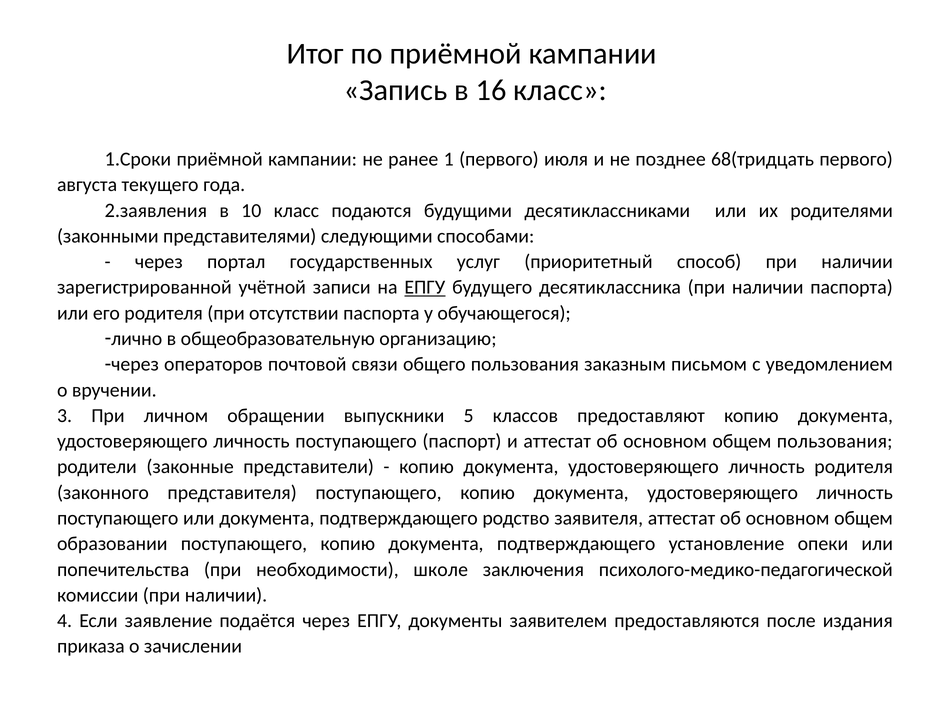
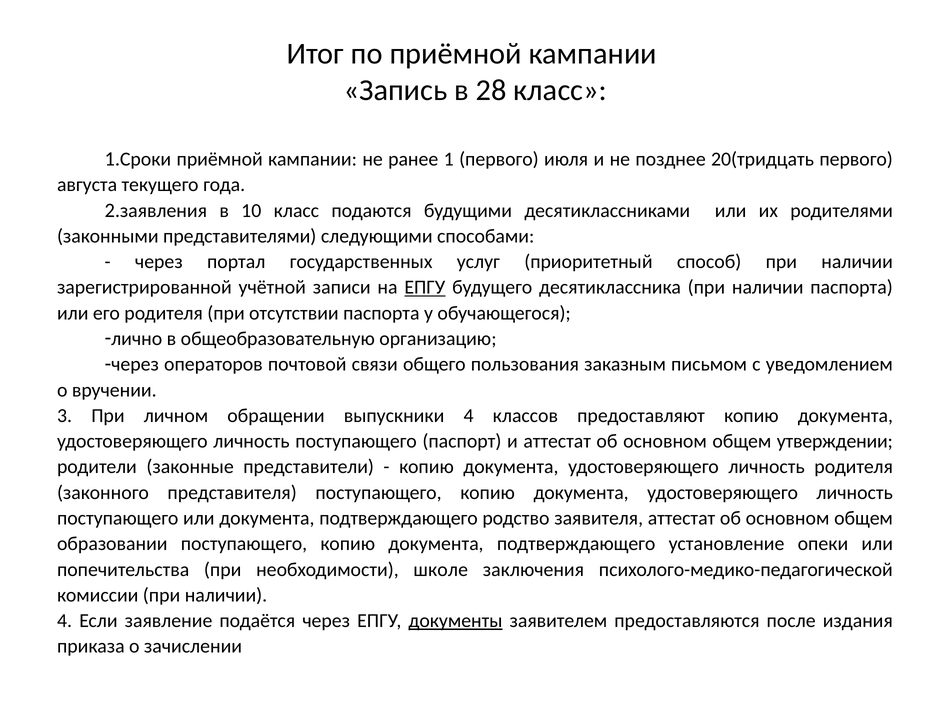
16: 16 -> 28
68(тридцать: 68(тридцать -> 20(тридцать
выпускники 5: 5 -> 4
общем пользования: пользования -> утверждении
документы underline: none -> present
